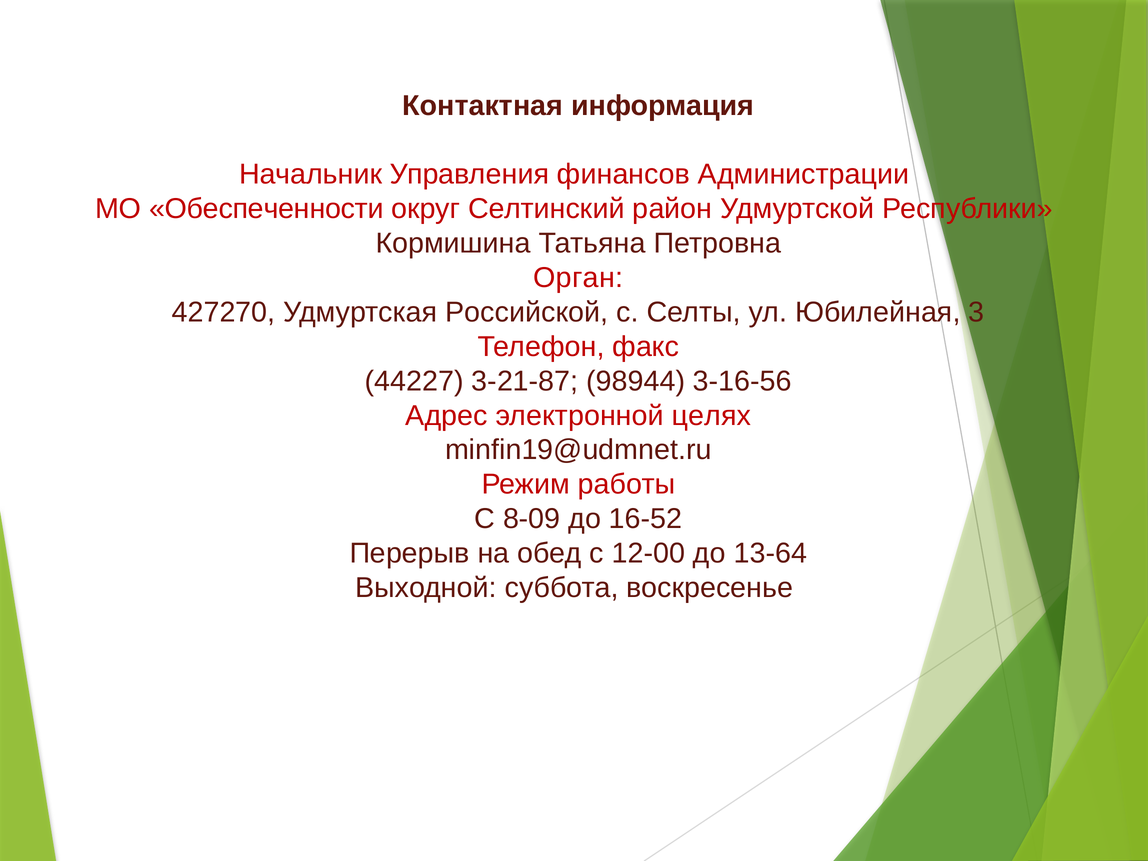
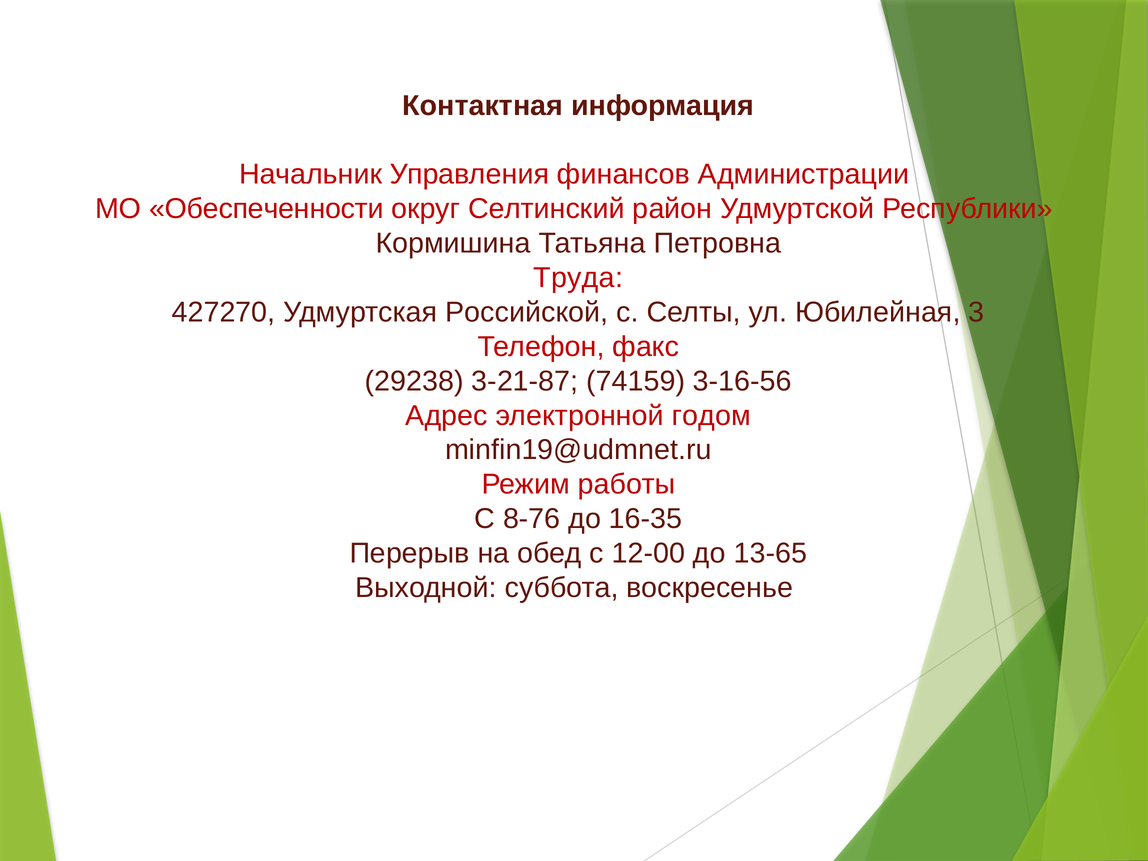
Орган: Орган -> Труда
44227: 44227 -> 29238
98944: 98944 -> 74159
целях: целях -> годом
8-09: 8-09 -> 8-76
16-52: 16-52 -> 16-35
13-64: 13-64 -> 13-65
